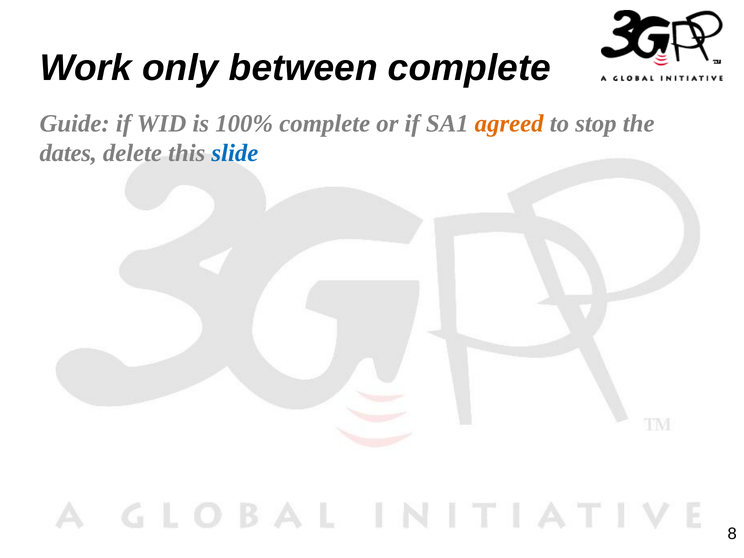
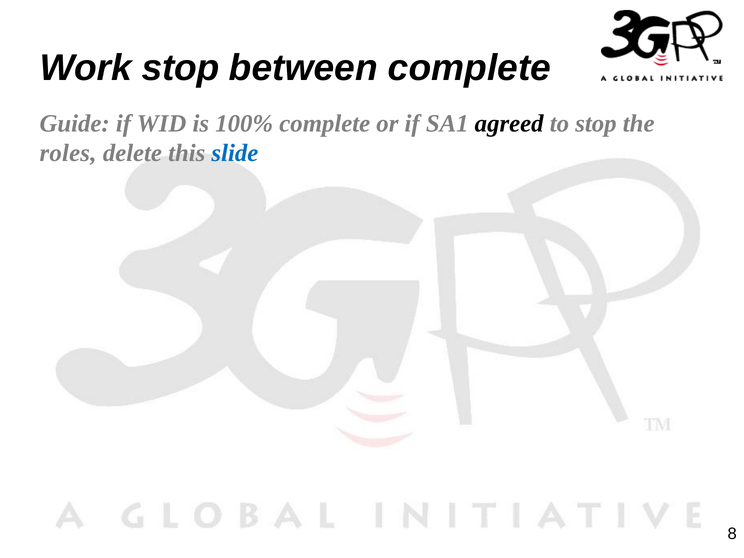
Work only: only -> stop
agreed colour: orange -> black
dates: dates -> roles
